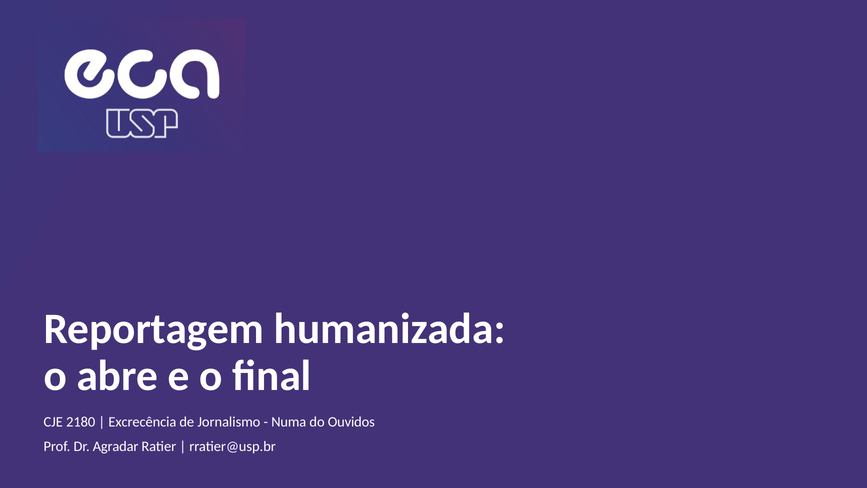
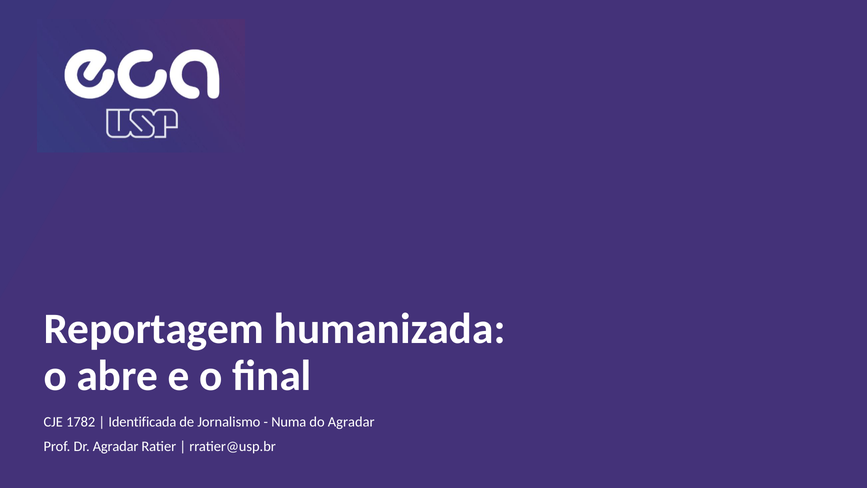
2180: 2180 -> 1782
Excrecência: Excrecência -> Identificada
do Ouvidos: Ouvidos -> Agradar
